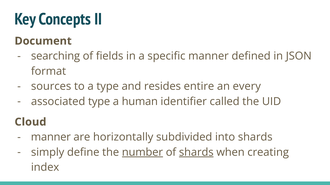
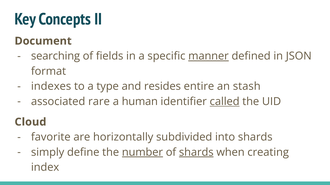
manner at (208, 56) underline: none -> present
sources: sources -> indexes
every: every -> stash
associated type: type -> rare
called underline: none -> present
manner at (51, 138): manner -> favorite
